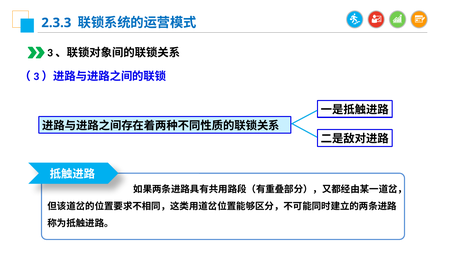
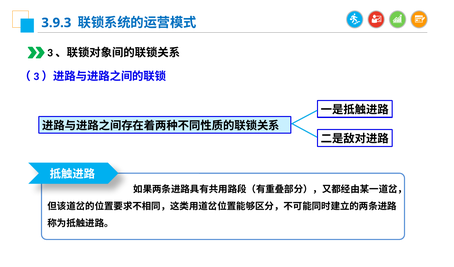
2.3.3: 2.3.3 -> 3.9.3
